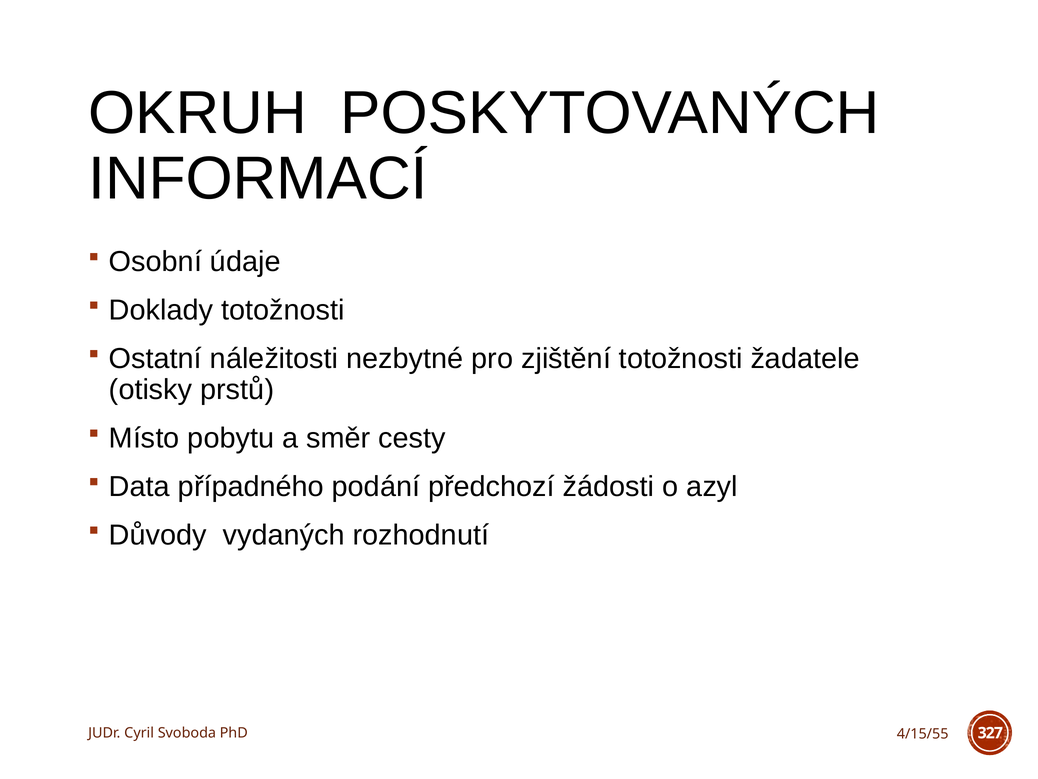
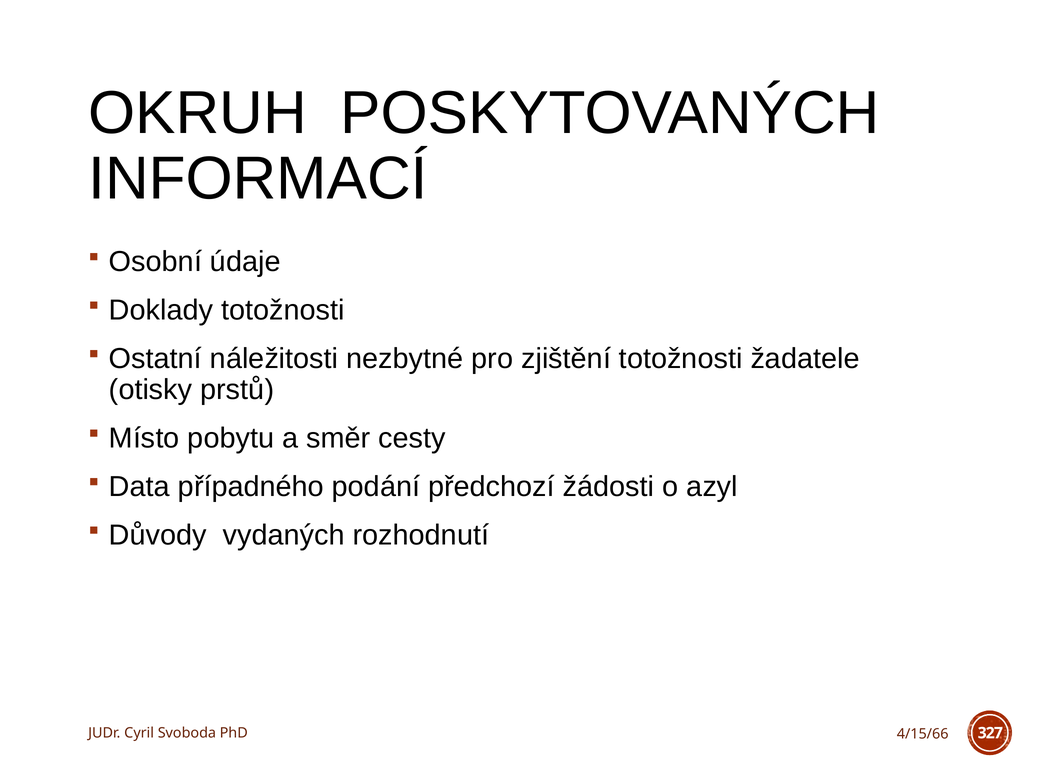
4/15/55: 4/15/55 -> 4/15/66
